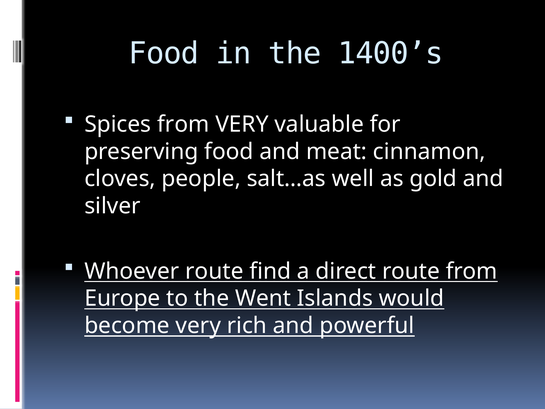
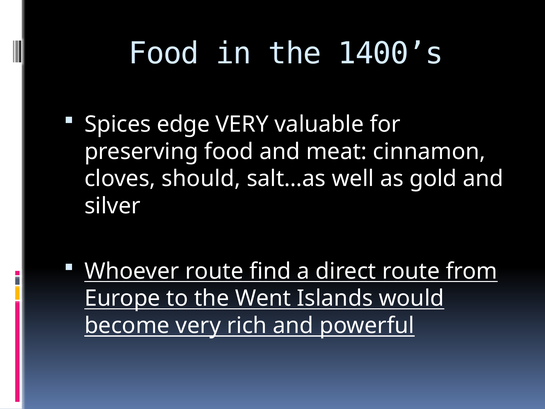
Spices from: from -> edge
people: people -> should
